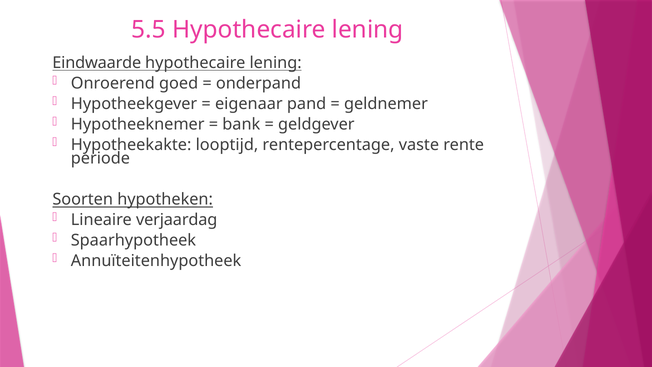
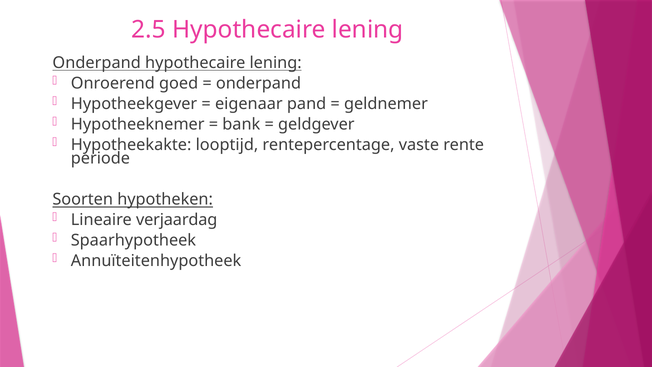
5.5: 5.5 -> 2.5
Eindwaarde at (97, 63): Eindwaarde -> Onderpand
